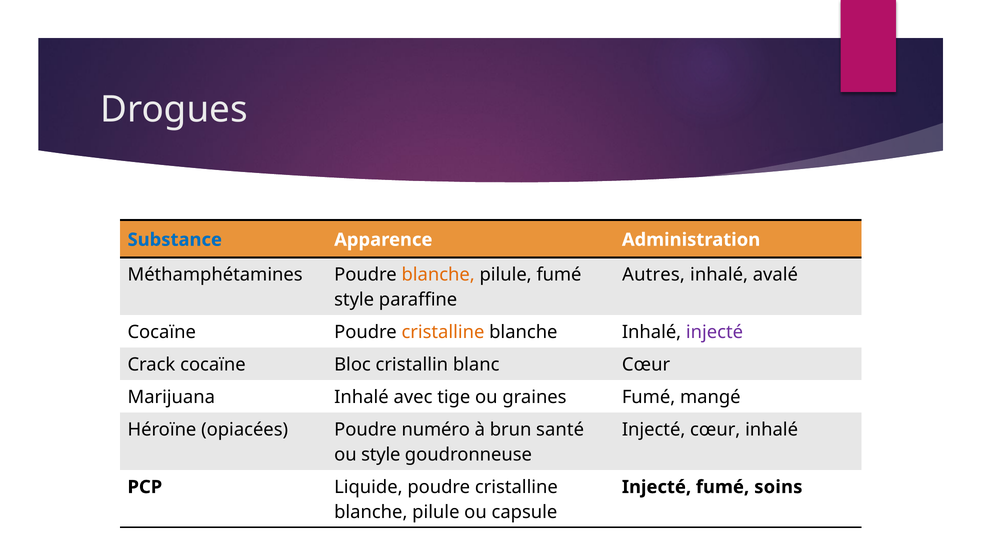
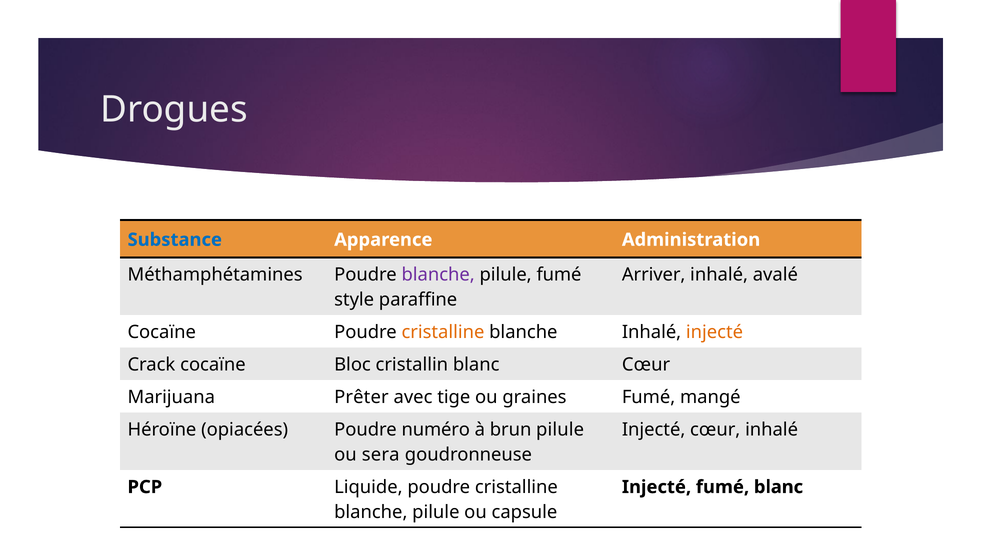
blanche at (438, 275) colour: orange -> purple
Autres: Autres -> Arriver
injecté at (714, 333) colour: purple -> orange
Marijuana Inhalé: Inhalé -> Prêter
brun santé: santé -> pilule
ou style: style -> sera
fumé soins: soins -> blanc
